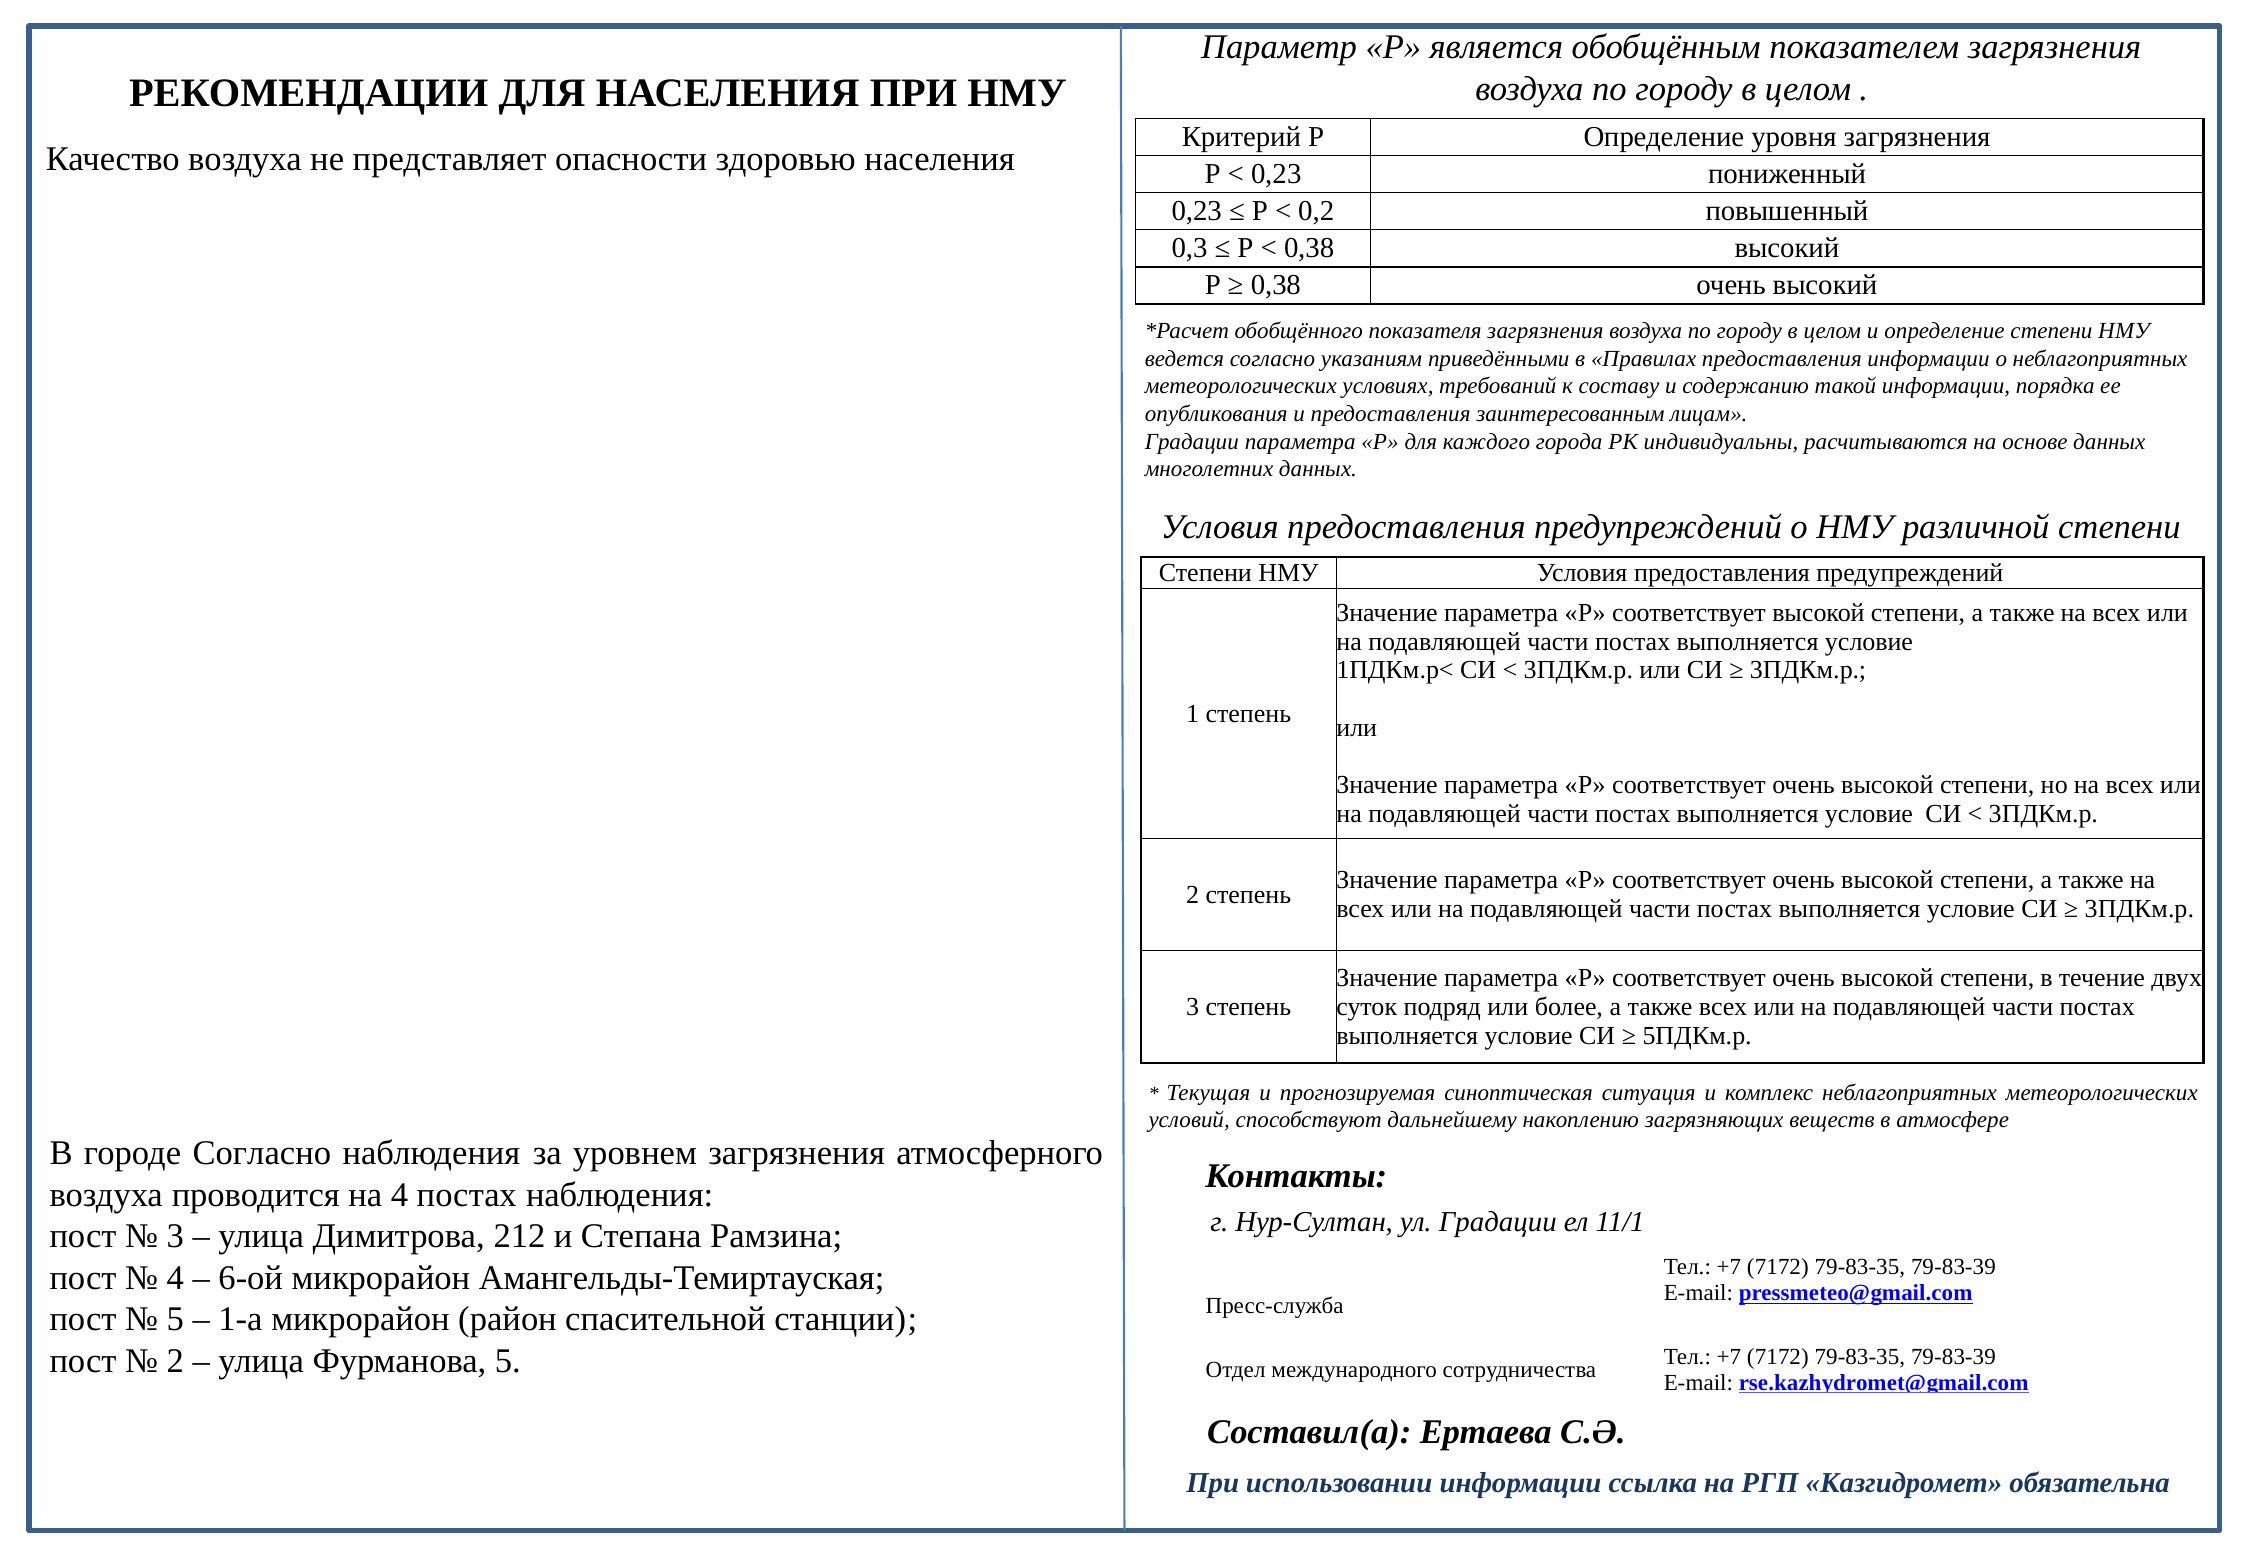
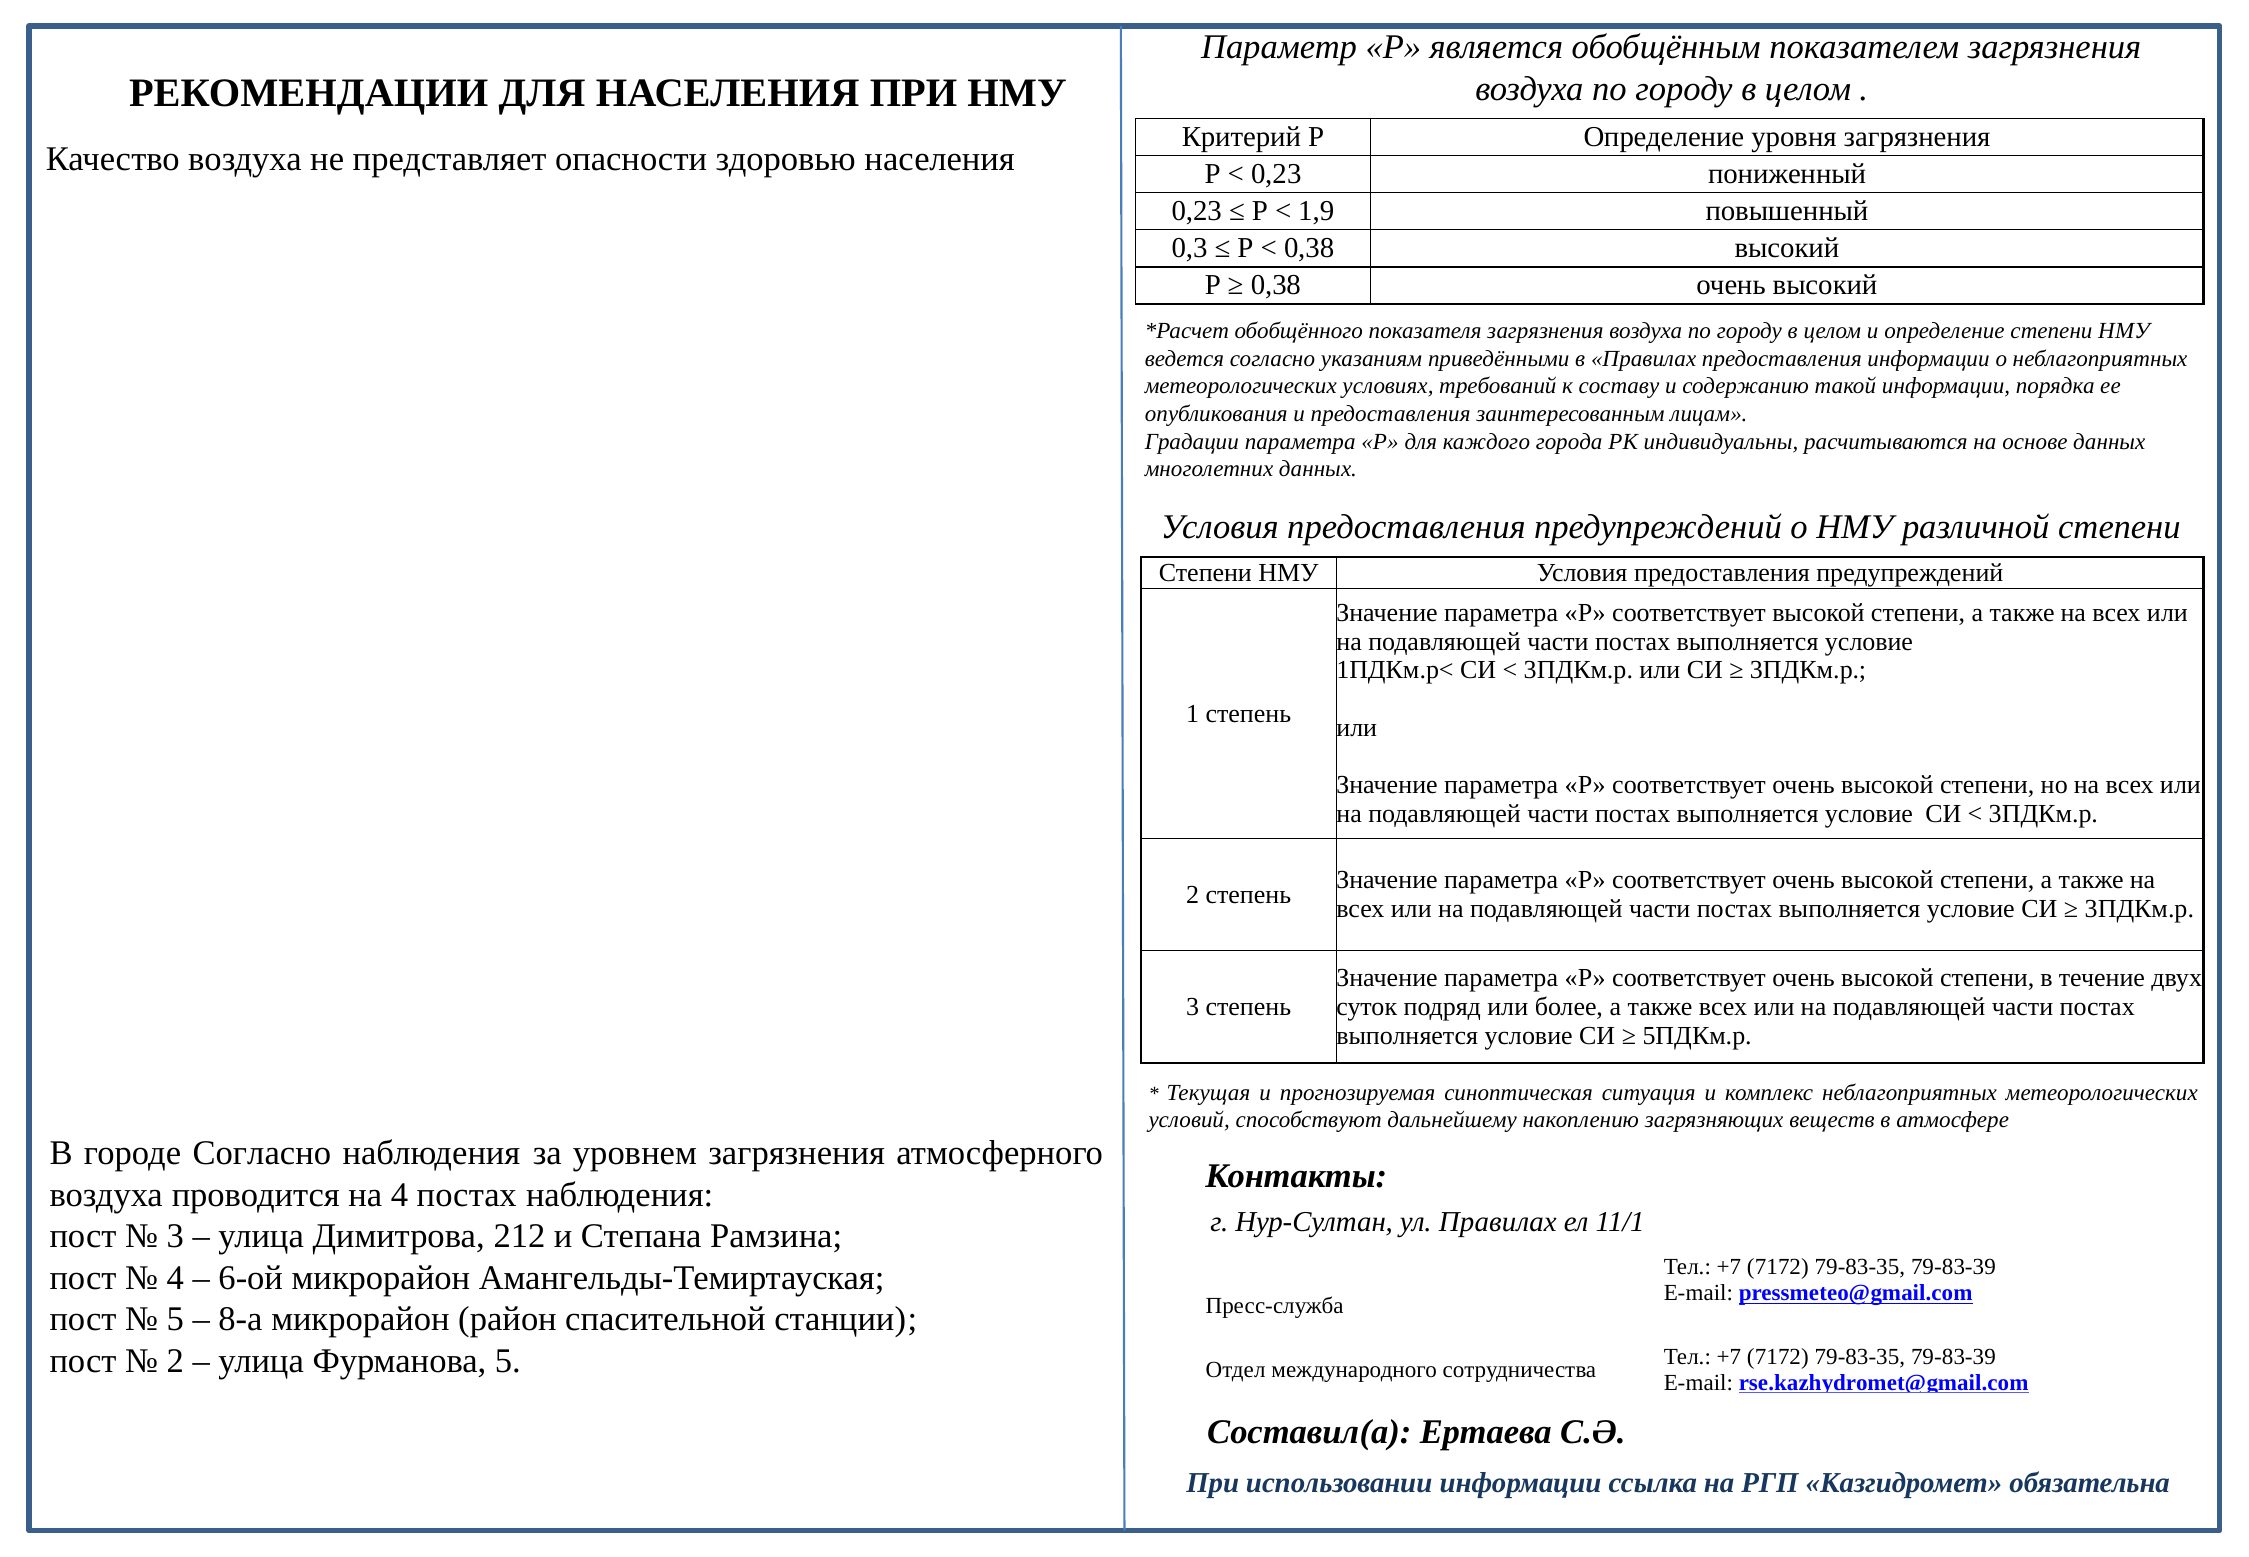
0,2: 0,2 -> 1,9
ул Градации: Градации -> Правилах
1-а: 1-а -> 8-а
